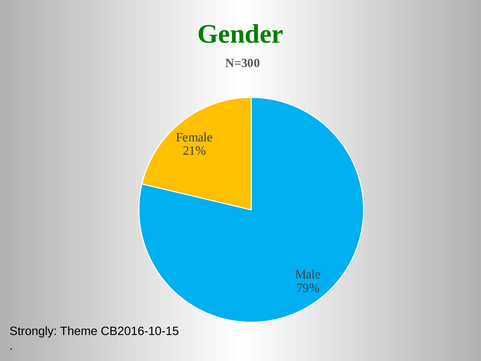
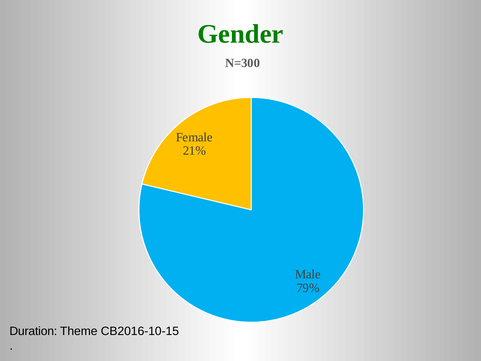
Strongly: Strongly -> Duration
